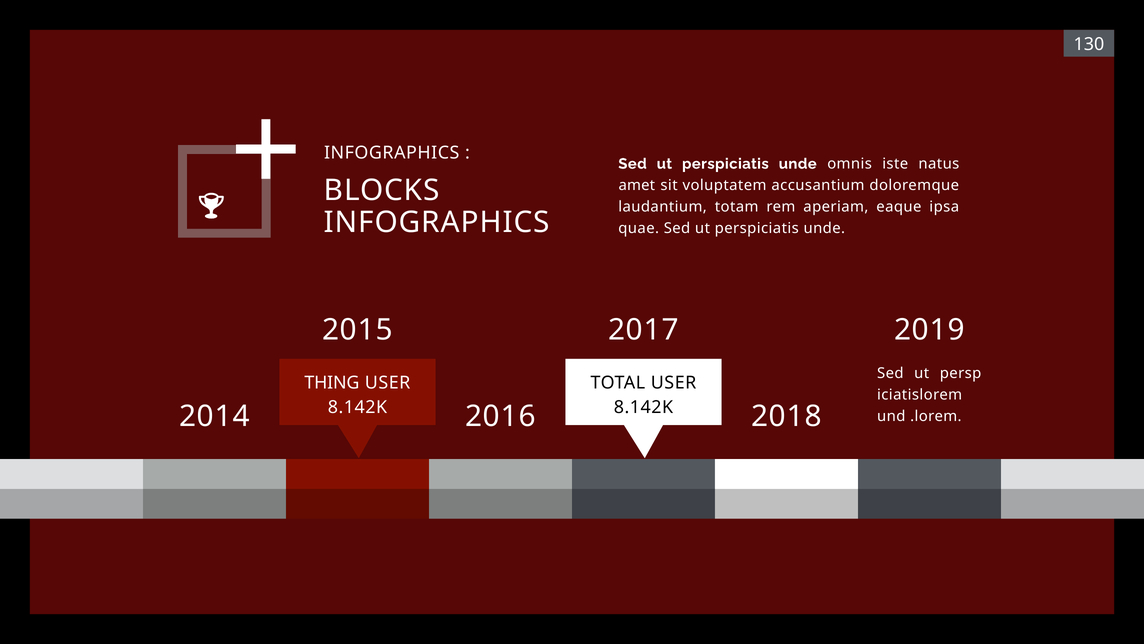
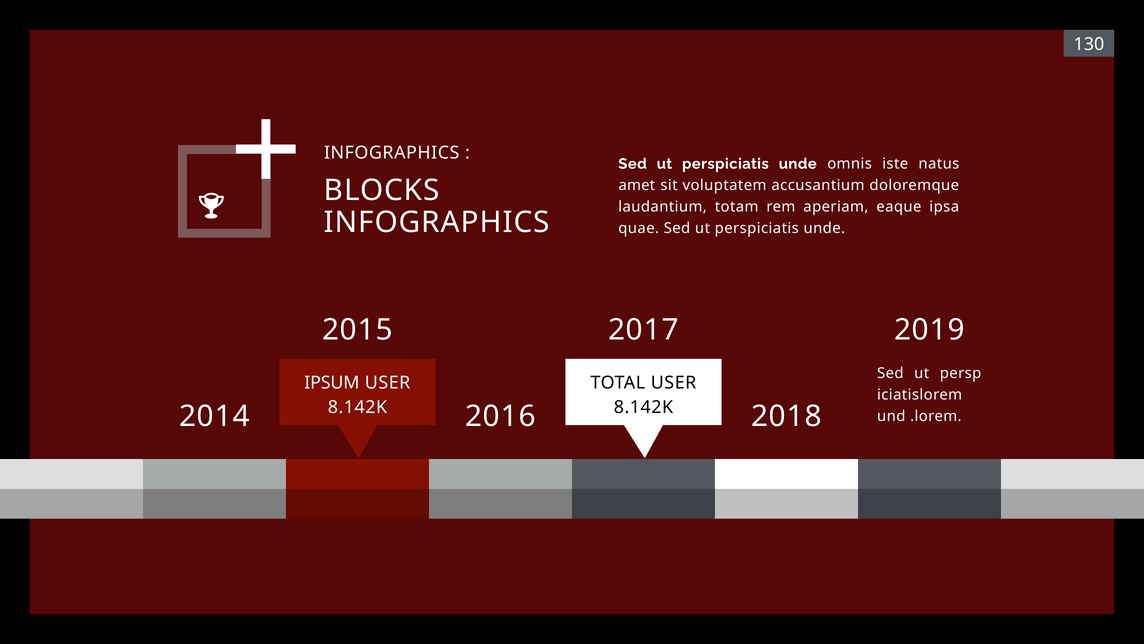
THING: THING -> IPSUM
